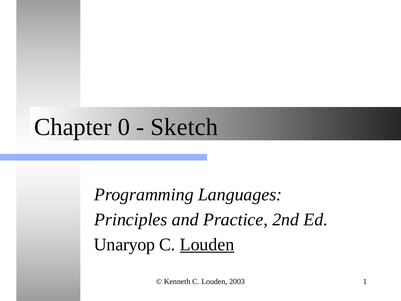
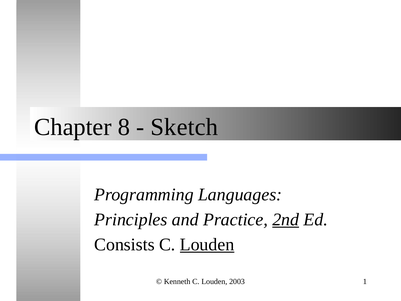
0: 0 -> 8
2nd underline: none -> present
Unaryop: Unaryop -> Consists
